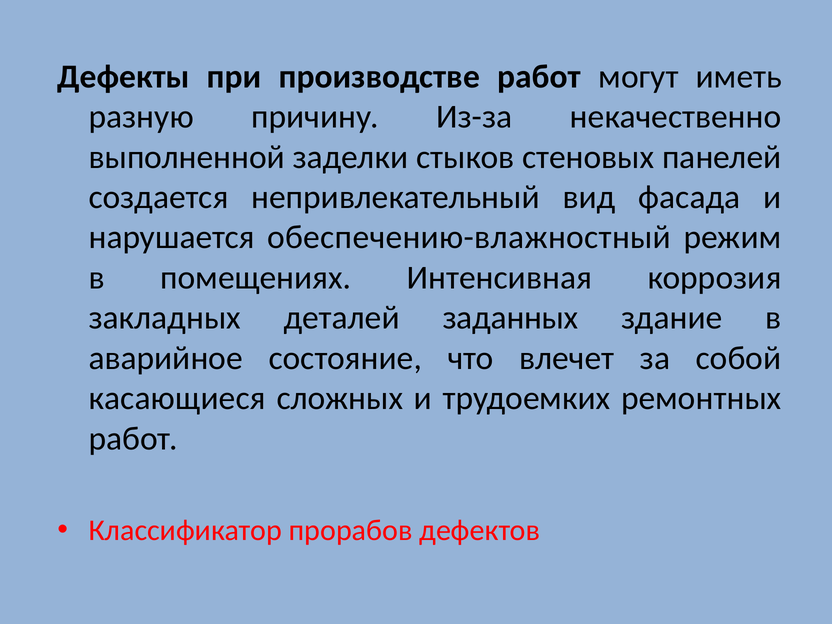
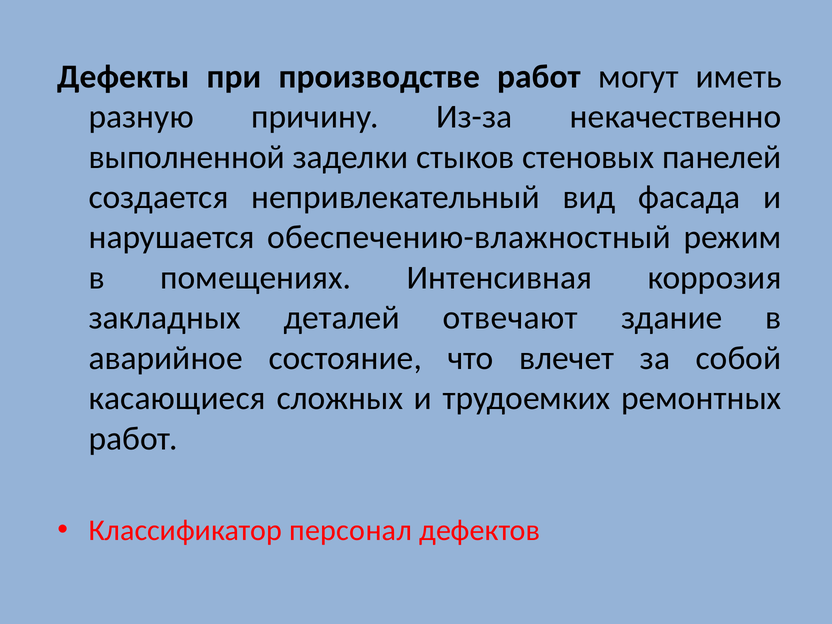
заданных: заданных -> отвечают
прорабов: прорабов -> персонал
